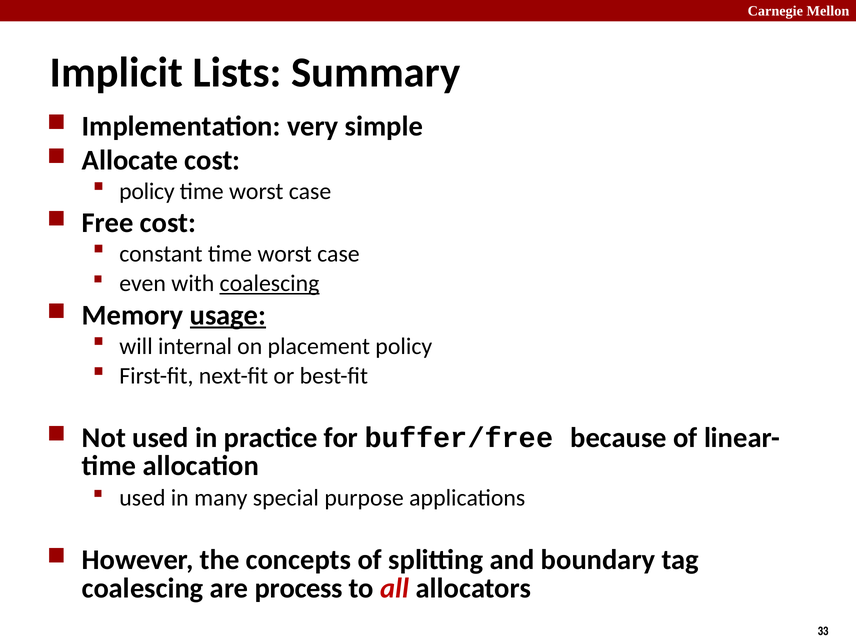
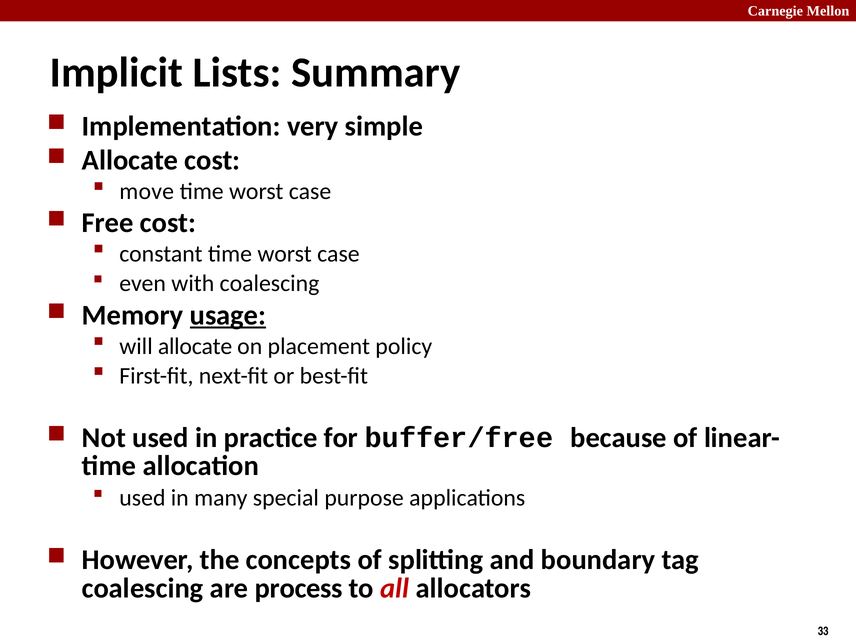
policy at (147, 191): policy -> move
coalescing at (269, 283) underline: present -> none
will internal: internal -> allocate
